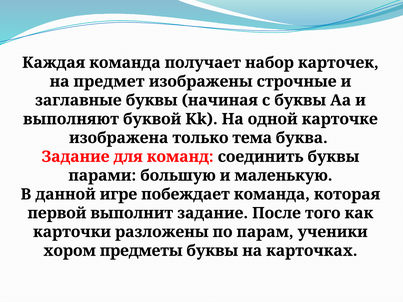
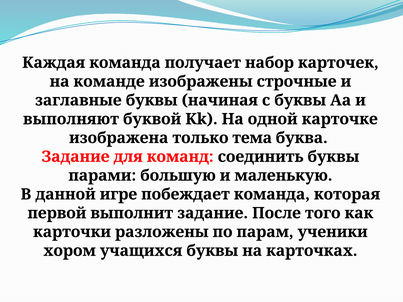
предмет: предмет -> команде
предметы: предметы -> учащихся
